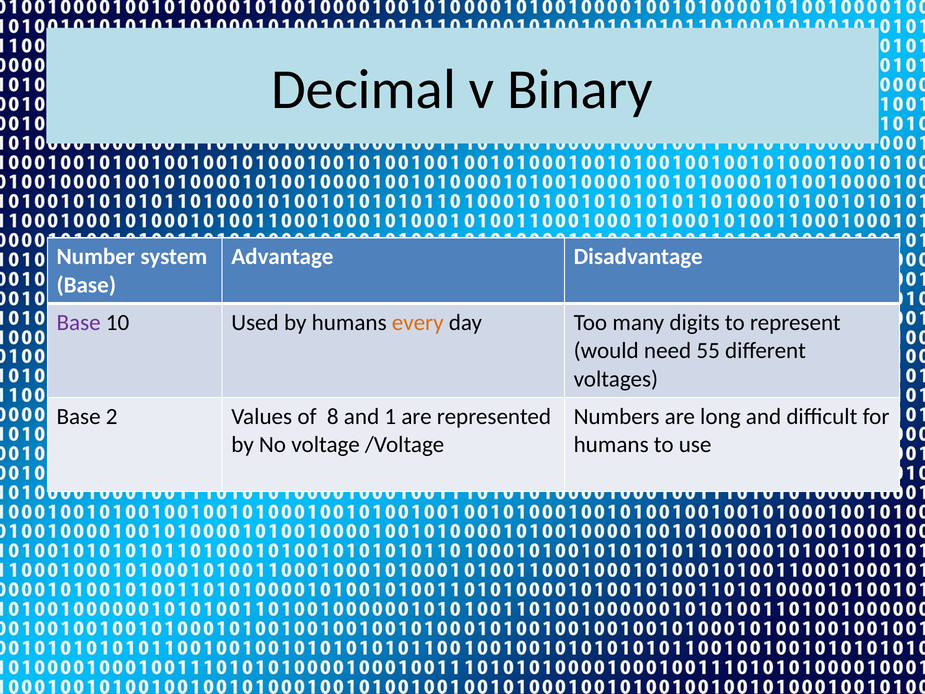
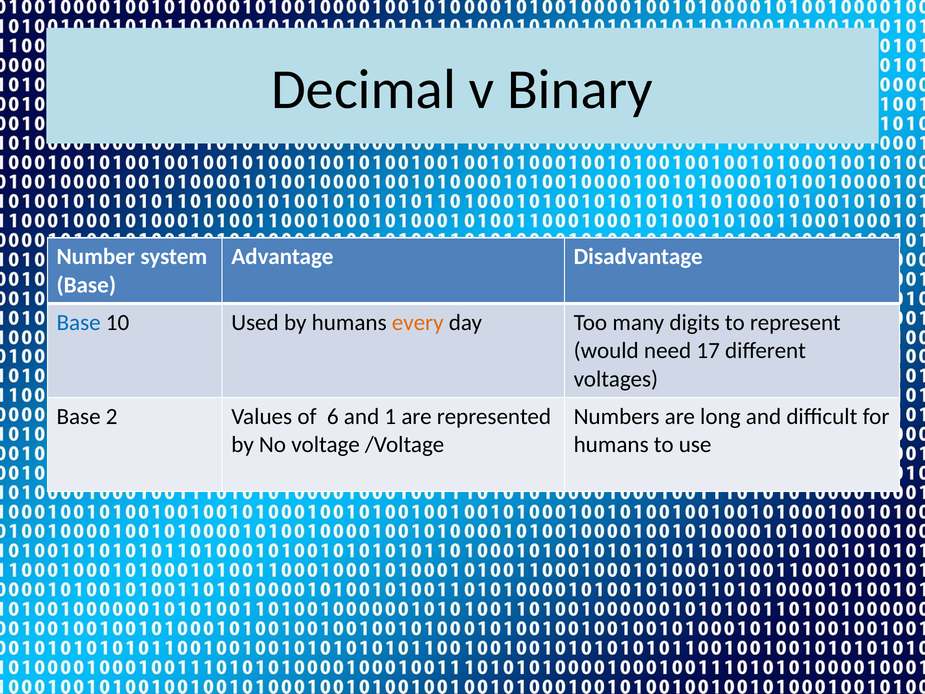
Base at (79, 322) colour: purple -> blue
55: 55 -> 17
8: 8 -> 6
